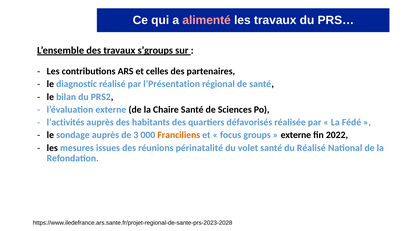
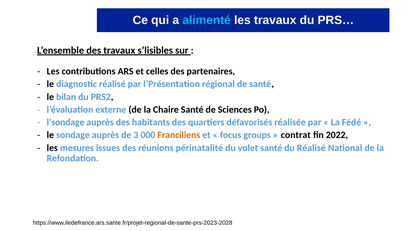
alimenté colour: pink -> light blue
s’groups: s’groups -> s’lisibles
l’activités: l’activités -> l’sondage
externe at (296, 135): externe -> contrat
